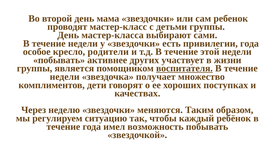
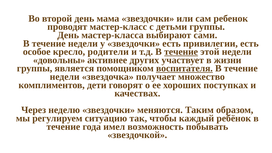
привилегии года: года -> есть
течение at (181, 52) underline: none -> present
побывать at (59, 60): побывать -> довольны
